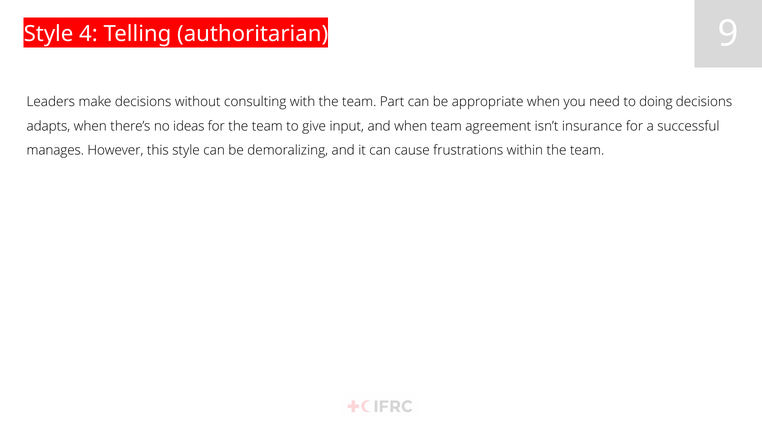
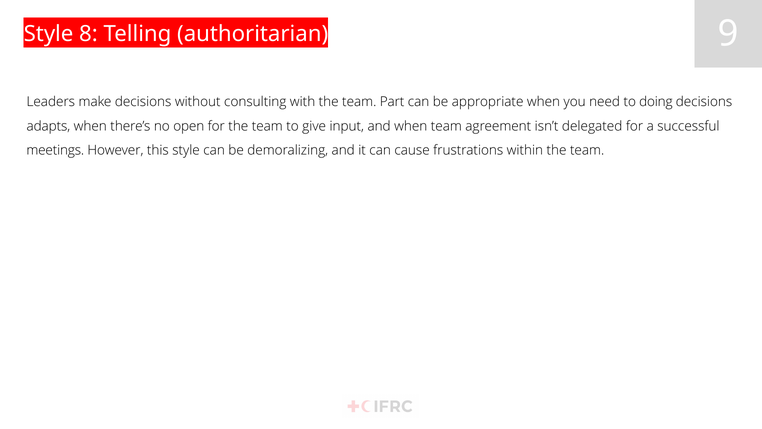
4: 4 -> 8
ideas: ideas -> open
insurance: insurance -> delegated
manages: manages -> meetings
